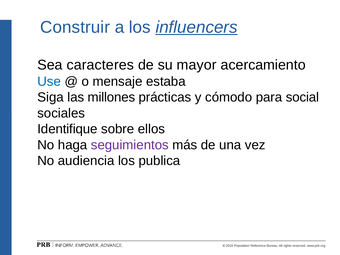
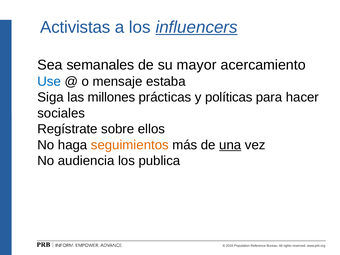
Construir: Construir -> Activistas
caracteres: caracteres -> semanales
cómodo: cómodo -> políticas
social: social -> hacer
Identifique: Identifique -> Regístrate
seguimientos colour: purple -> orange
una underline: none -> present
